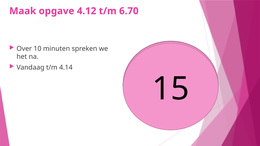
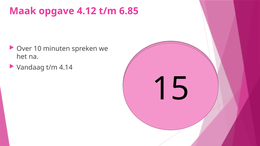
6.70: 6.70 -> 6.85
